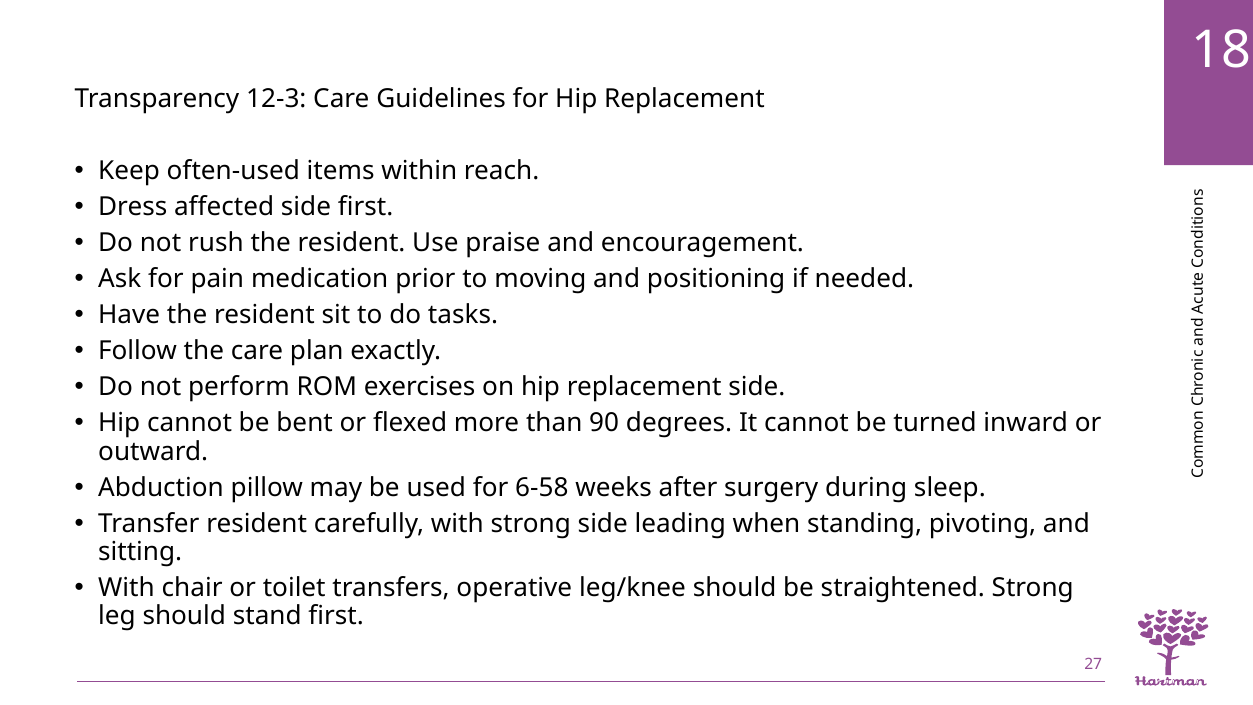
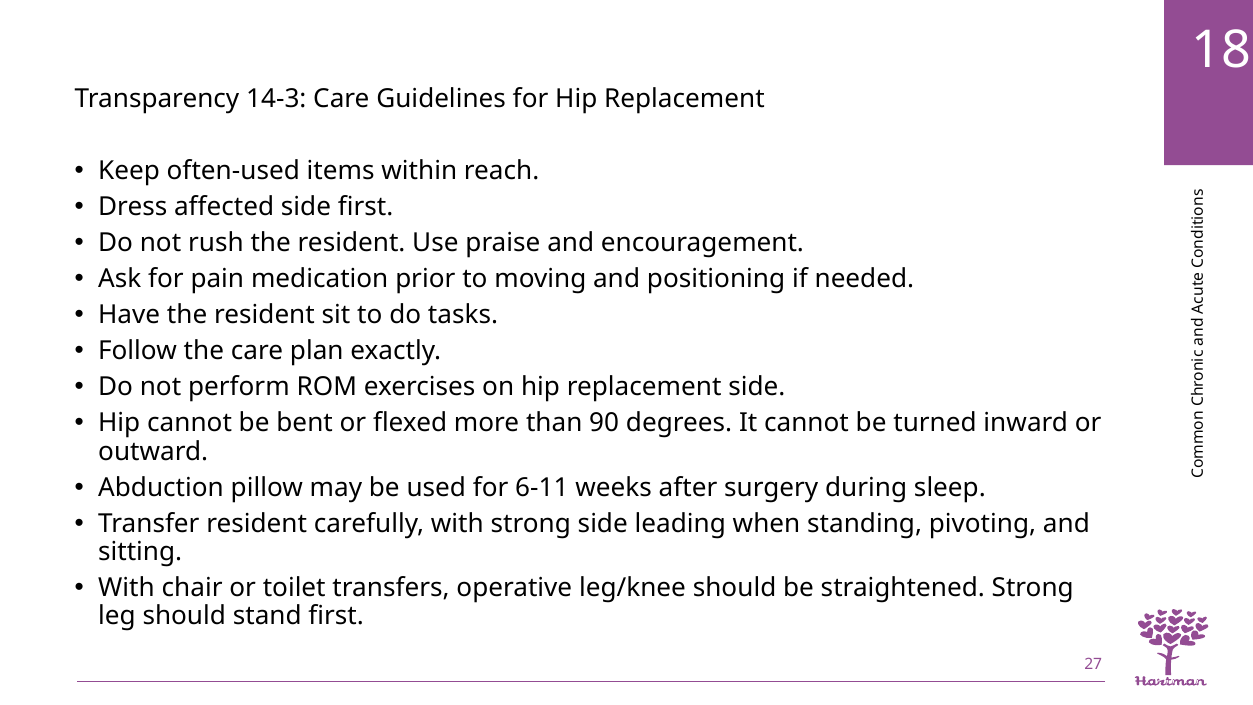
12-3: 12-3 -> 14-3
6-58: 6-58 -> 6-11
